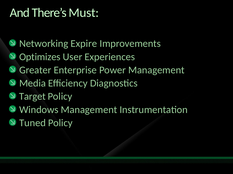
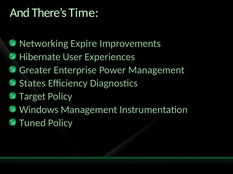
Must: Must -> Time
Optimizes: Optimizes -> Hibernate
Media: Media -> States
